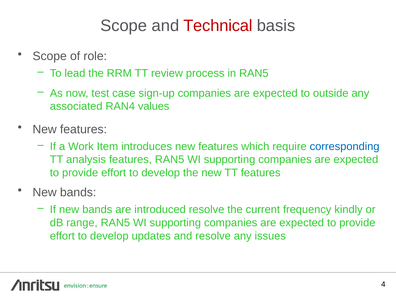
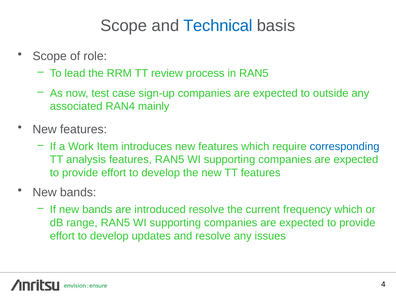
Technical colour: red -> blue
values: values -> mainly
frequency kindly: kindly -> which
